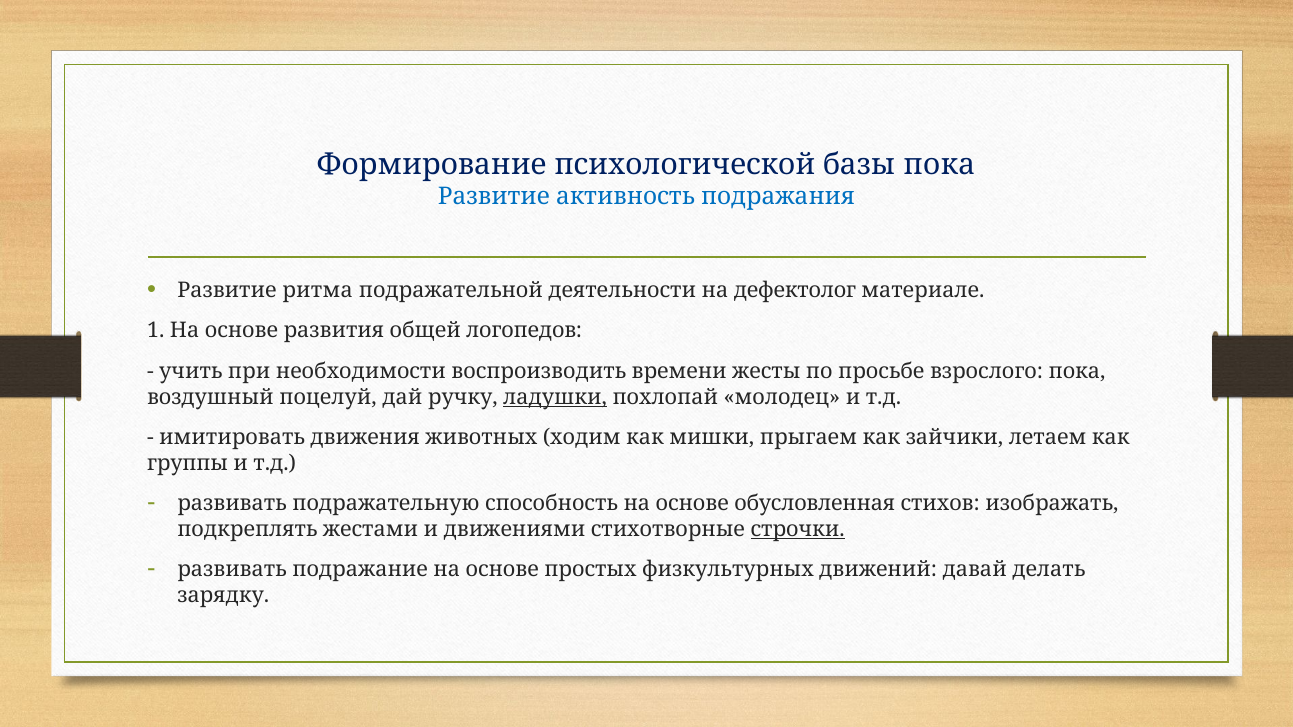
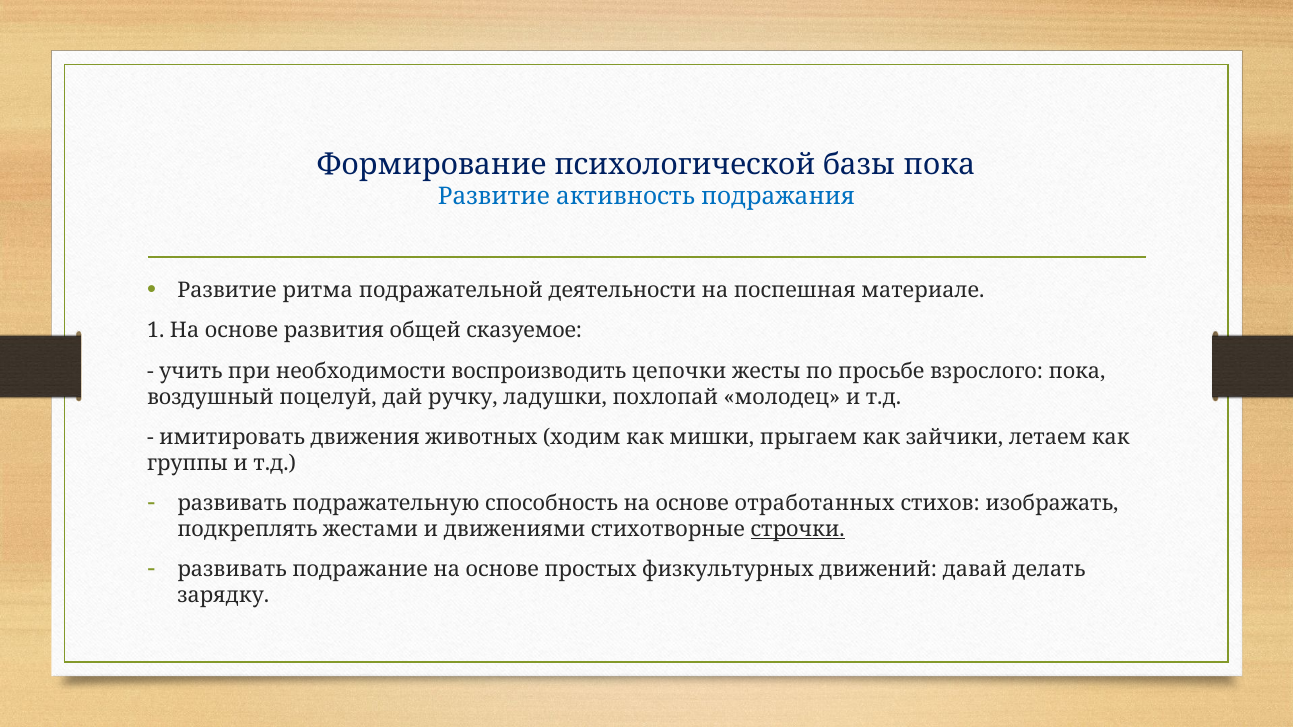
дефектолог: дефектолог -> поспешная
логопедов: логопедов -> сказуемое
времени: времени -> цепочки
ладушки underline: present -> none
обусловленная: обусловленная -> отработанных
